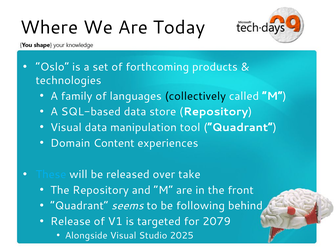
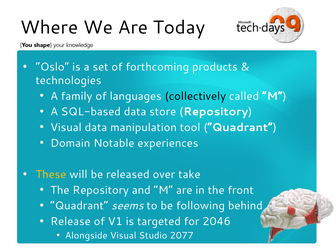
Content: Content -> Notable
These colour: light blue -> yellow
2079: 2079 -> 2046
2025: 2025 -> 2077
